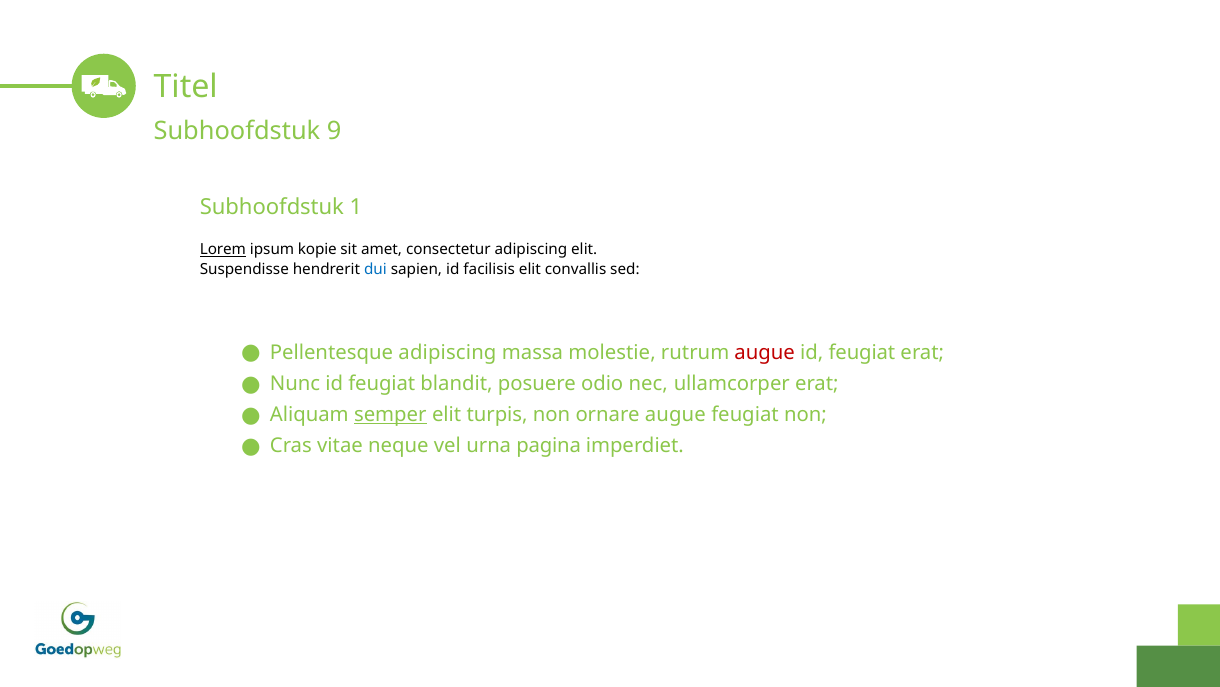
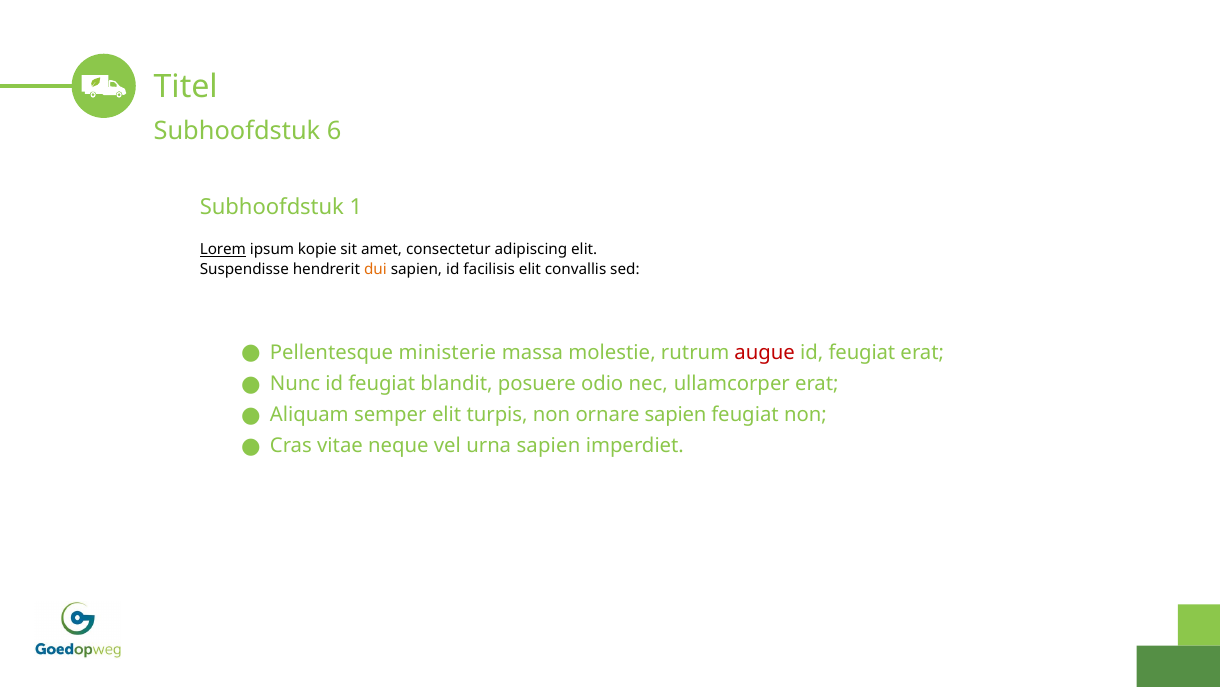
9: 9 -> 6
dui colour: blue -> orange
Pellentesque adipiscing: adipiscing -> ministerie
semper underline: present -> none
ornare augue: augue -> sapien
urna pagina: pagina -> sapien
